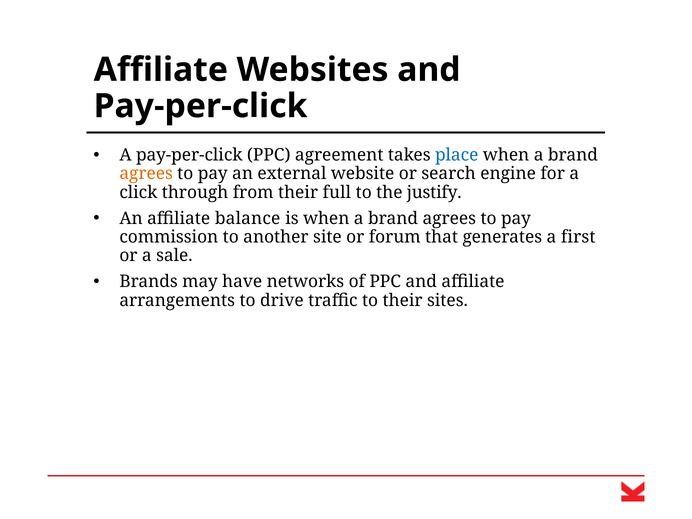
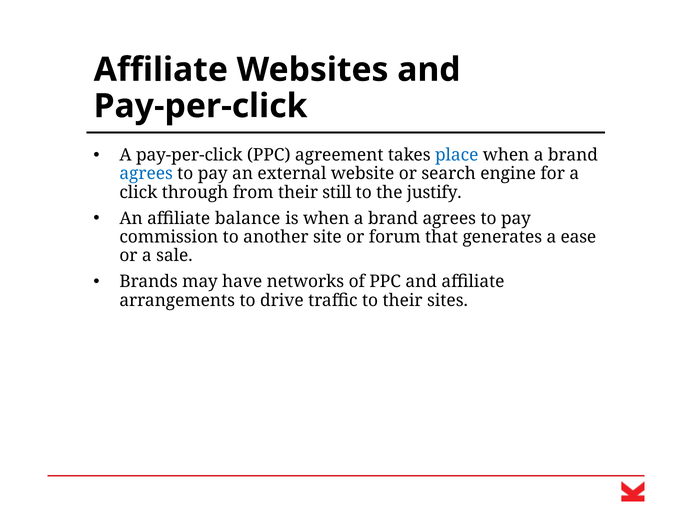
agrees at (146, 174) colour: orange -> blue
full: full -> still
first: first -> ease
